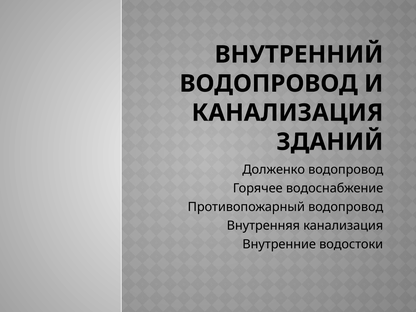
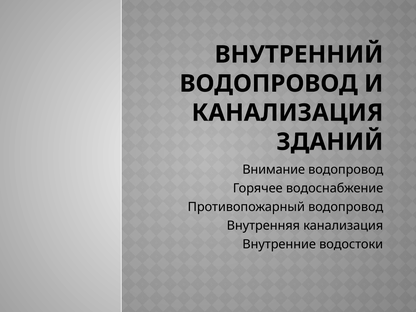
Долженко: Долженко -> Внимание
